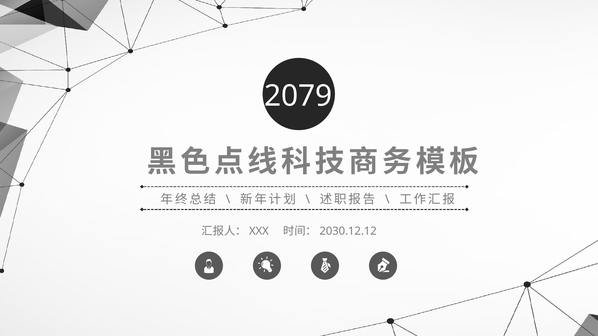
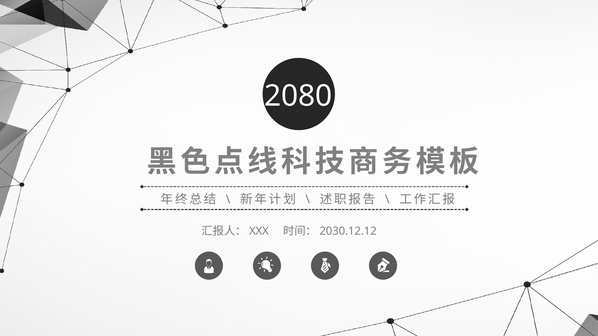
2079: 2079 -> 2080
